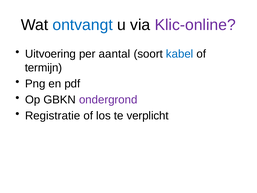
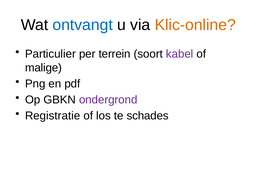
Klic-online colour: purple -> orange
Uitvoering: Uitvoering -> Particulier
aantal: aantal -> terrein
kabel colour: blue -> purple
termijn: termijn -> malige
verplicht: verplicht -> schades
